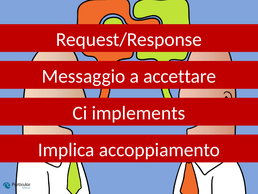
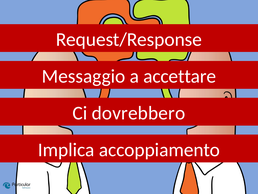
implements: implements -> dovrebbero
